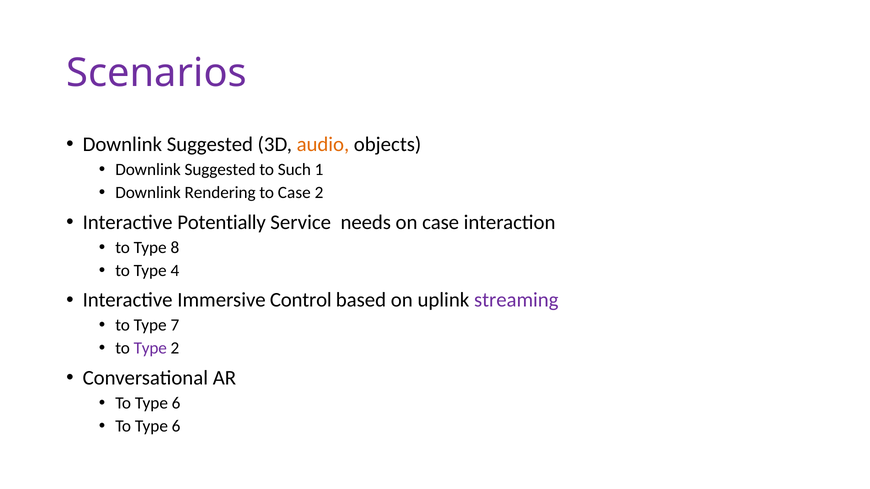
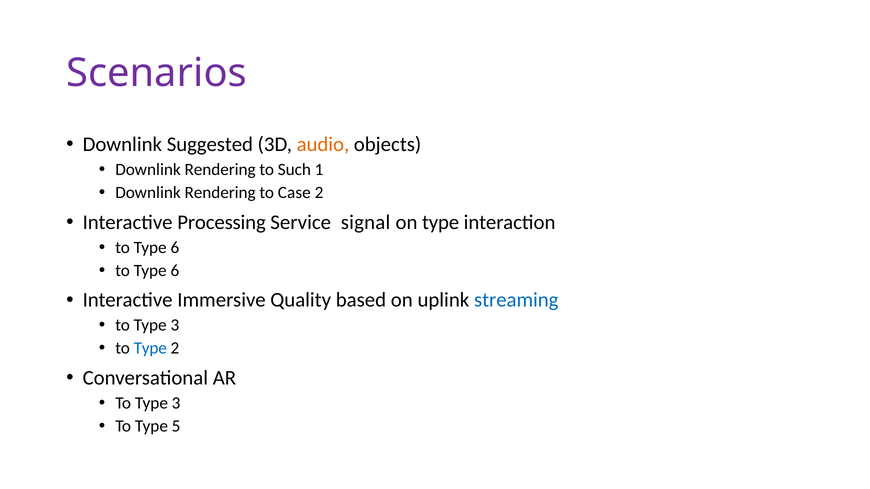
Suggested at (220, 170): Suggested -> Rendering
Potentially: Potentially -> Processing
needs: needs -> signal
on case: case -> type
8 at (175, 248): 8 -> 6
4 at (175, 271): 4 -> 6
Control: Control -> Quality
streaming colour: purple -> blue
7 at (175, 325): 7 -> 3
Type at (150, 348) colour: purple -> blue
6 at (176, 403): 6 -> 3
6 at (176, 426): 6 -> 5
